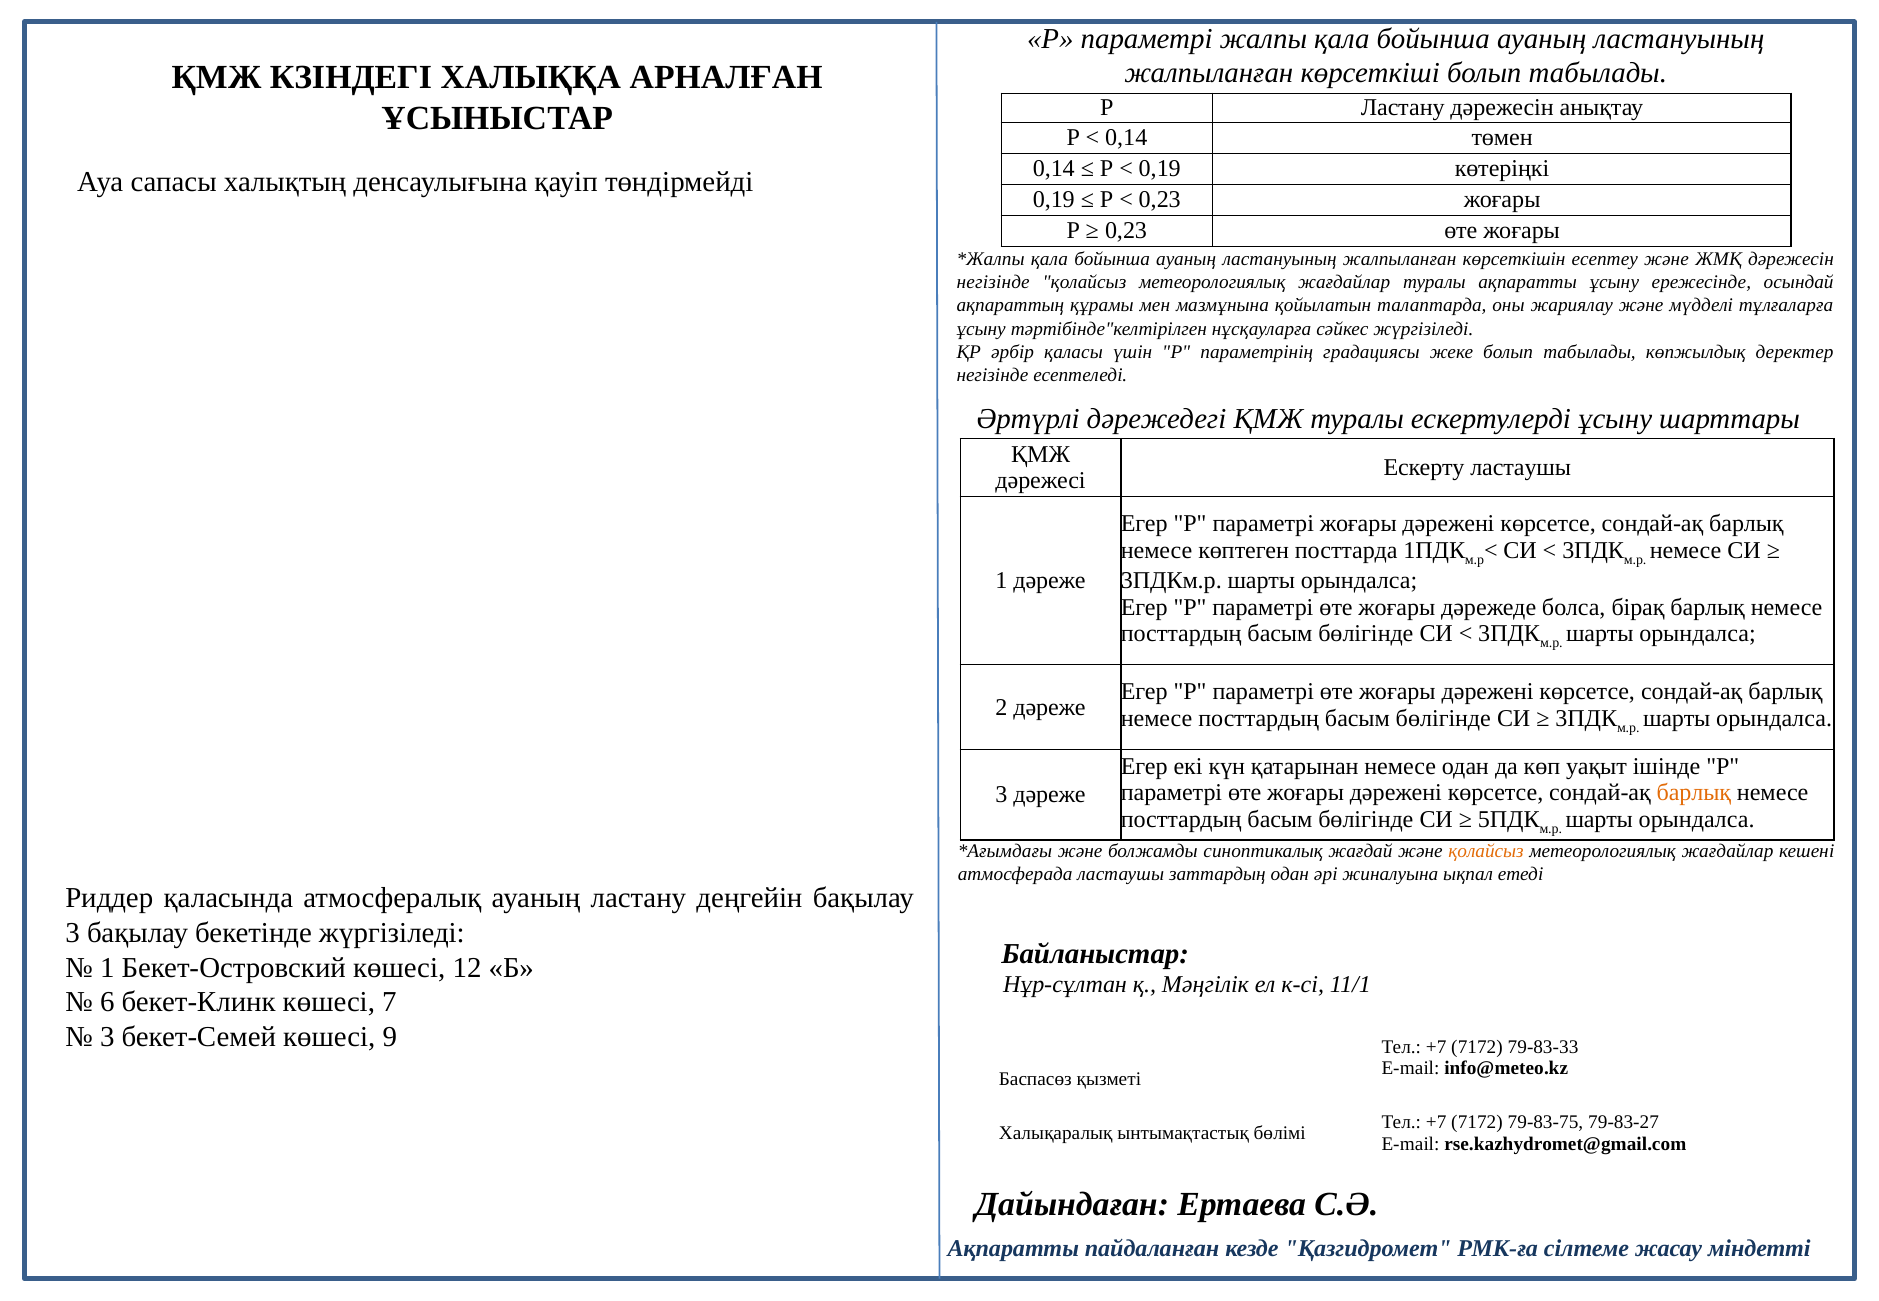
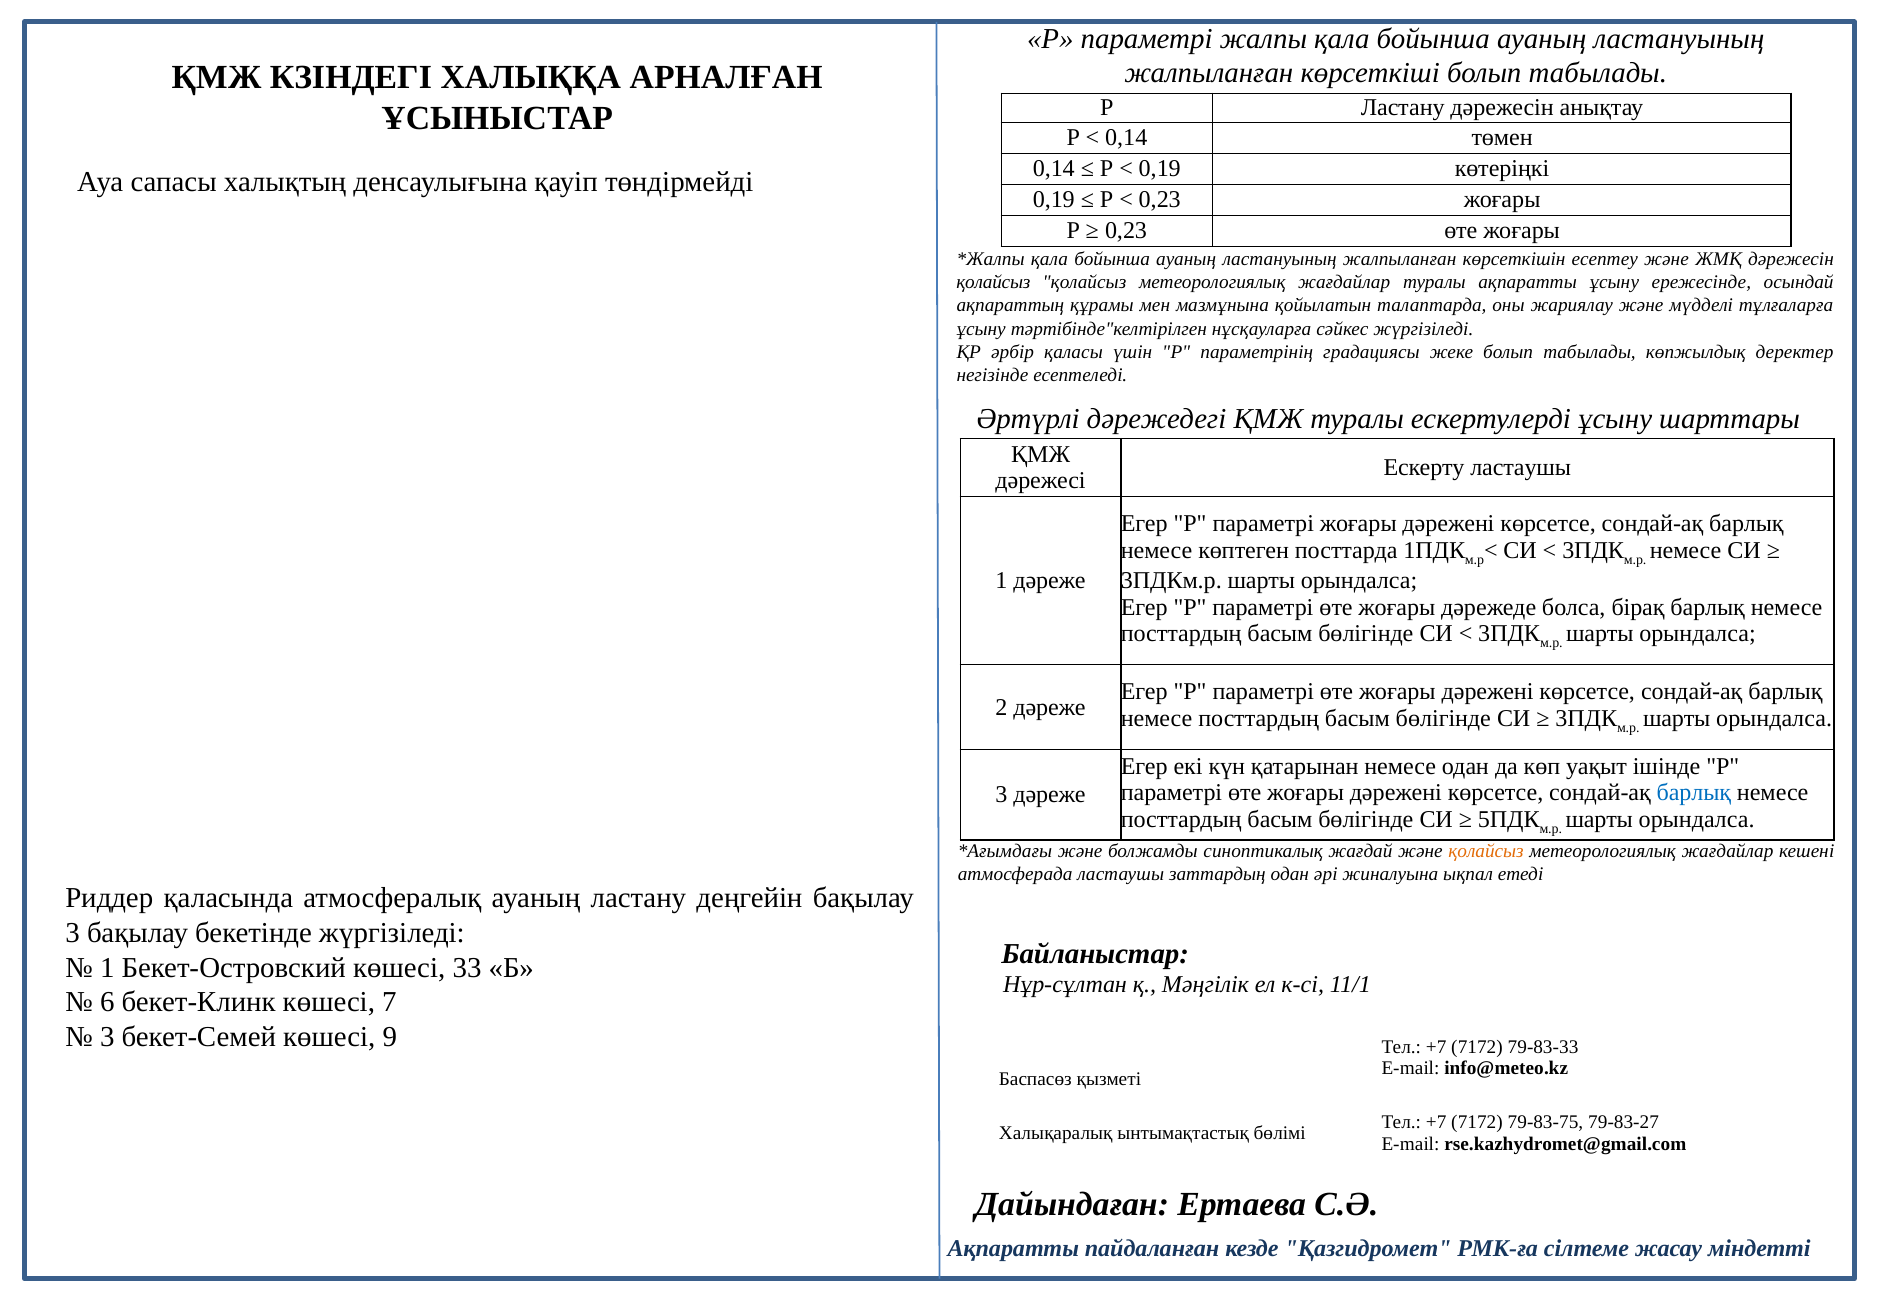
негізінде at (993, 282): негізінде -> қолайсыз
барлық at (1694, 793) colour: orange -> blue
12: 12 -> 33
